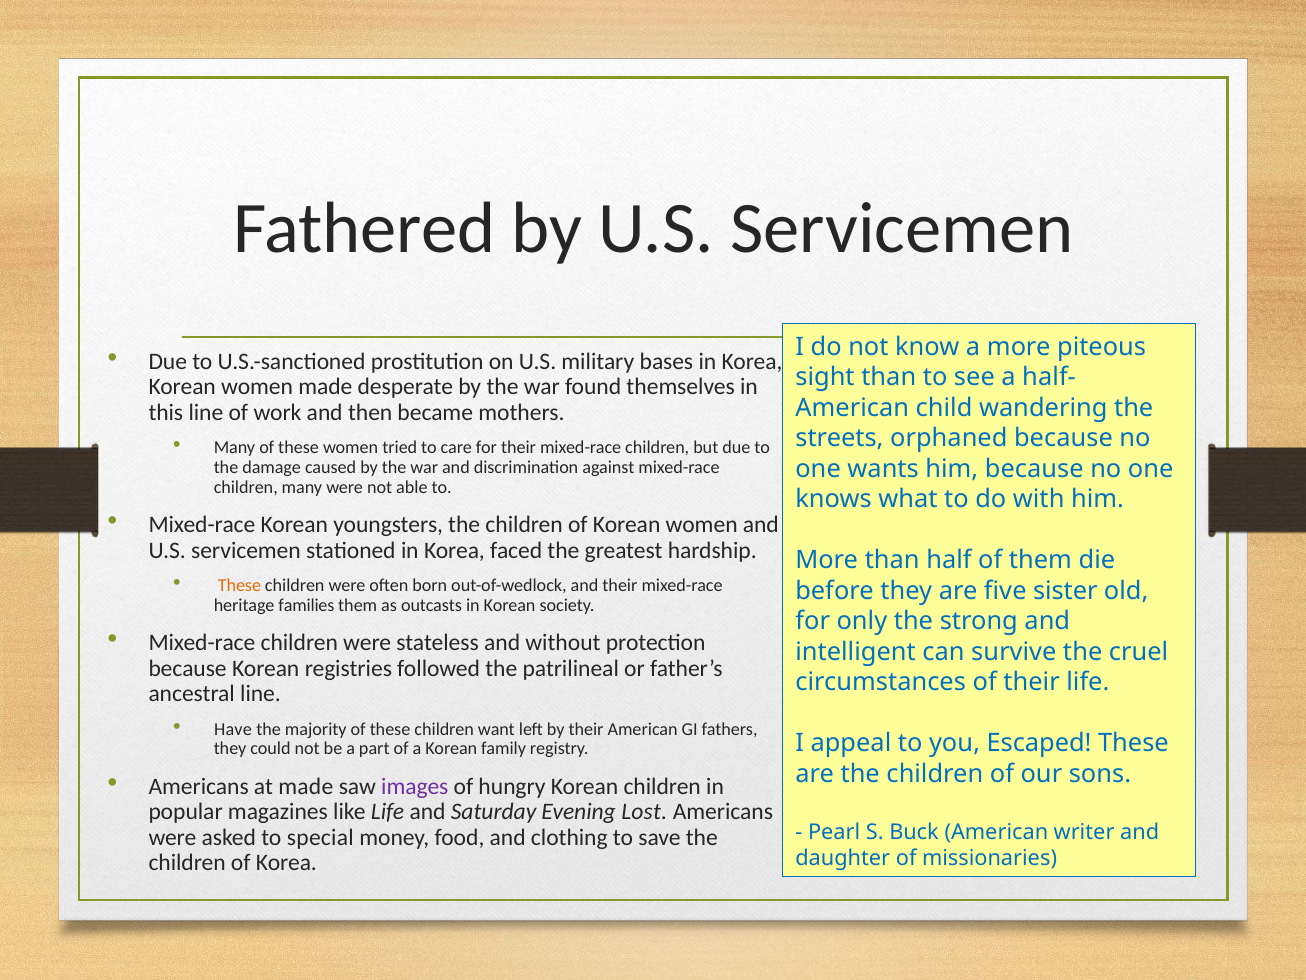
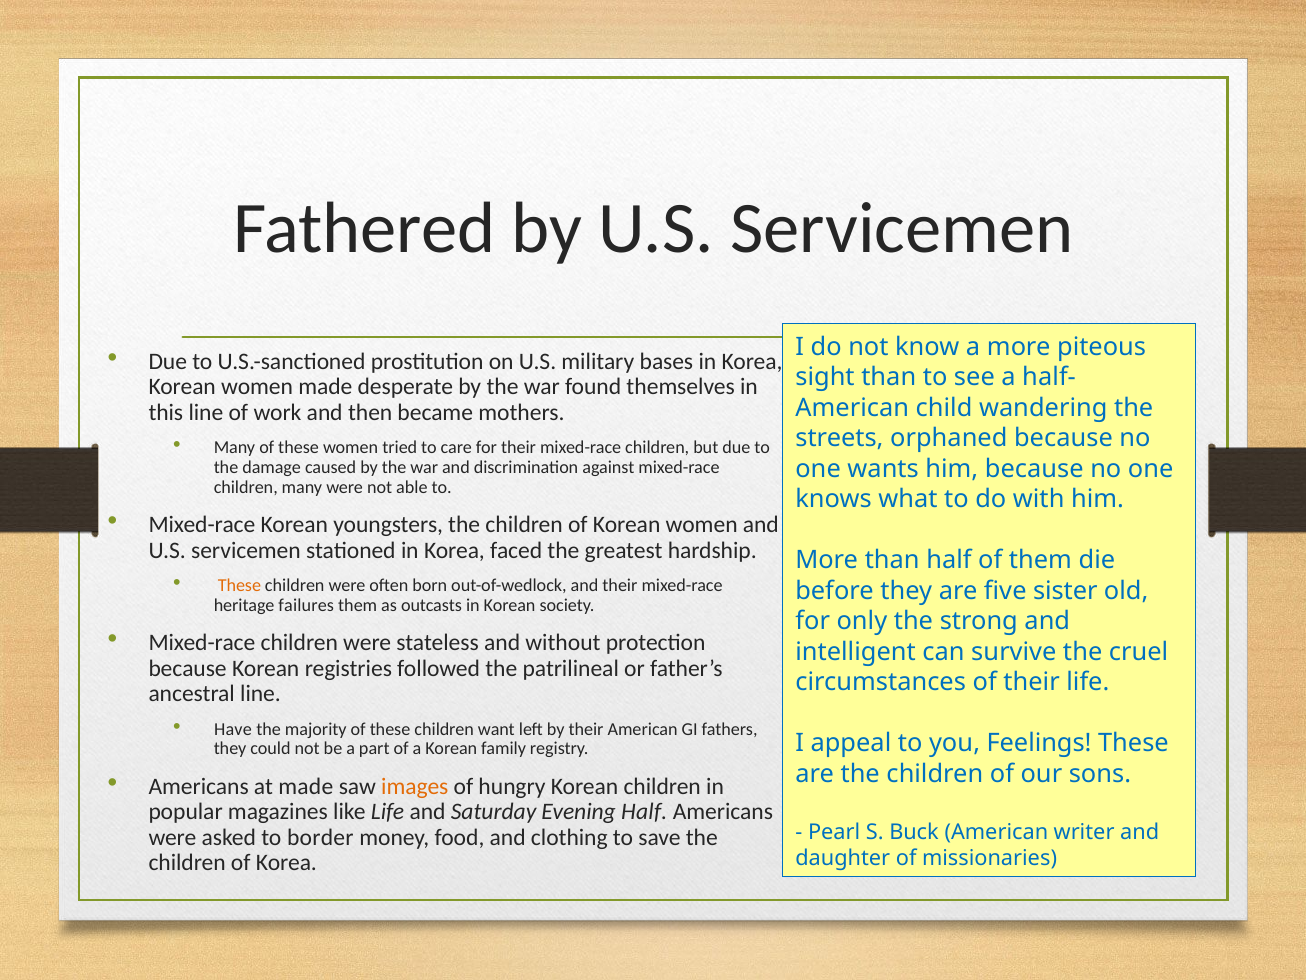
families: families -> failures
Escaped: Escaped -> Feelings
images colour: purple -> orange
Evening Lost: Lost -> Half
special: special -> border
